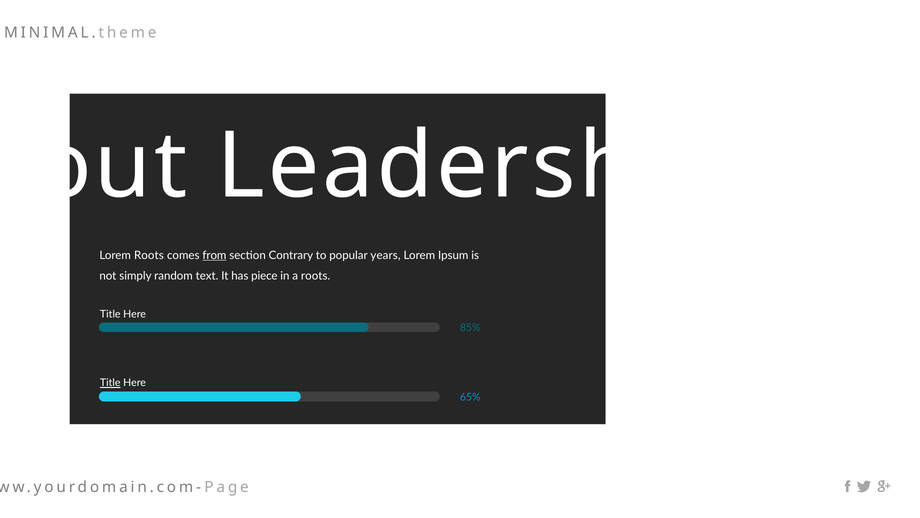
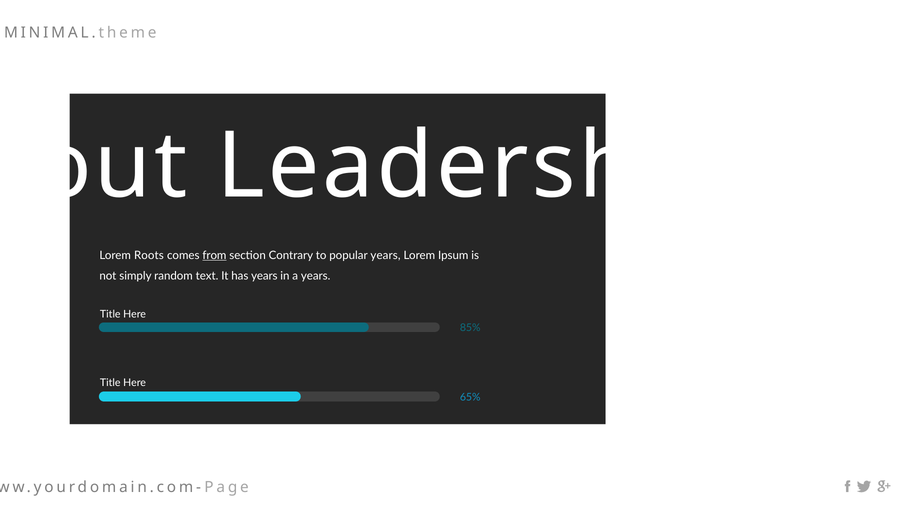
has piece: piece -> years
a roots: roots -> years
Title at (110, 383) underline: present -> none
